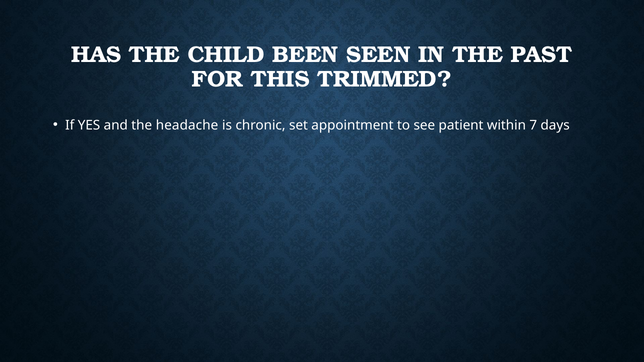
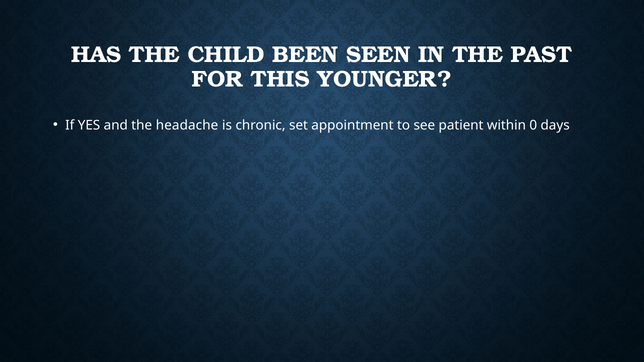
TRIMMED: TRIMMED -> YOUNGER
7: 7 -> 0
